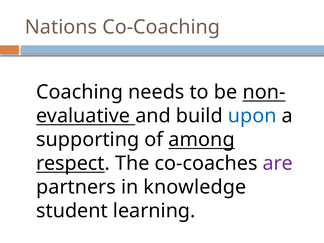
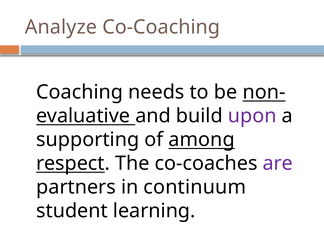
Nations: Nations -> Analyze
upon colour: blue -> purple
knowledge: knowledge -> continuum
